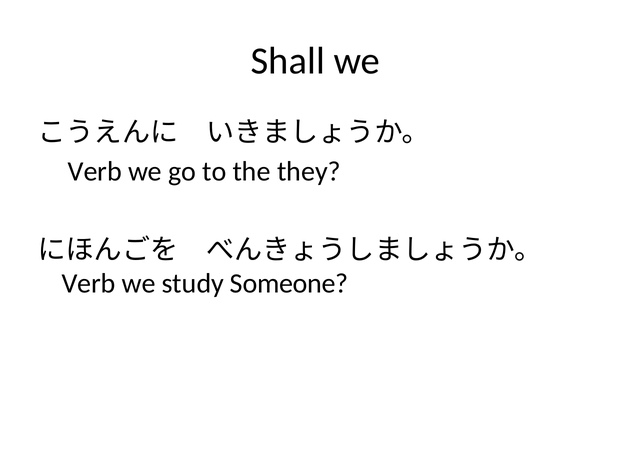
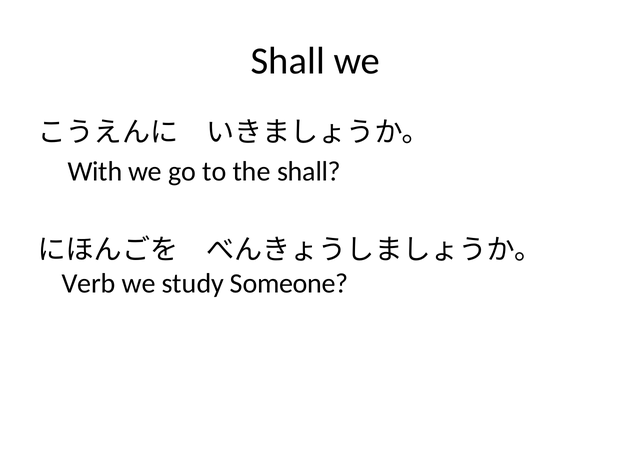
Verb at (95, 172): Verb -> With
the they: they -> shall
